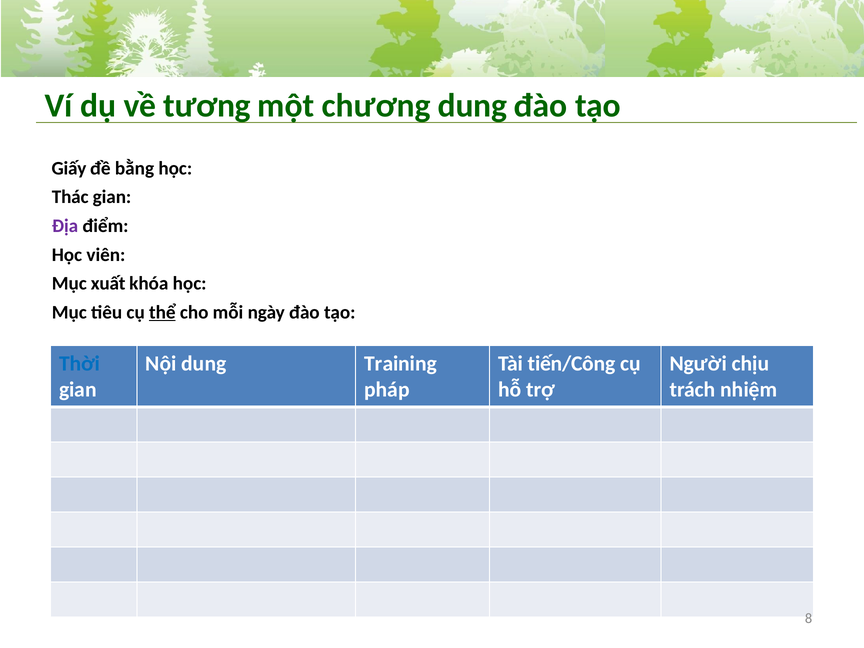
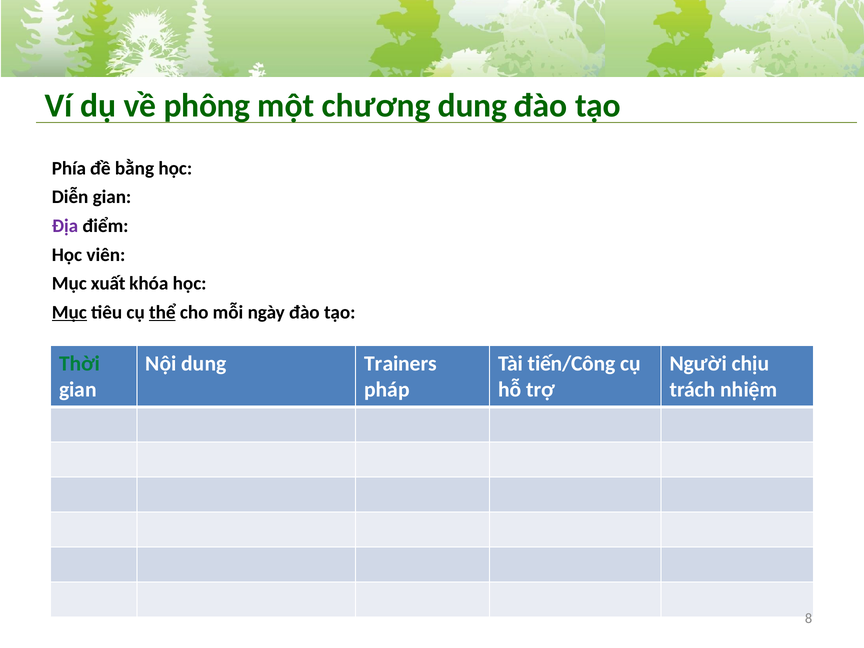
tương: tương -> phông
Giấy: Giấy -> Phía
Thác: Thác -> Diễn
Mục at (69, 312) underline: none -> present
Thời colour: blue -> green
Training: Training -> Trainers
